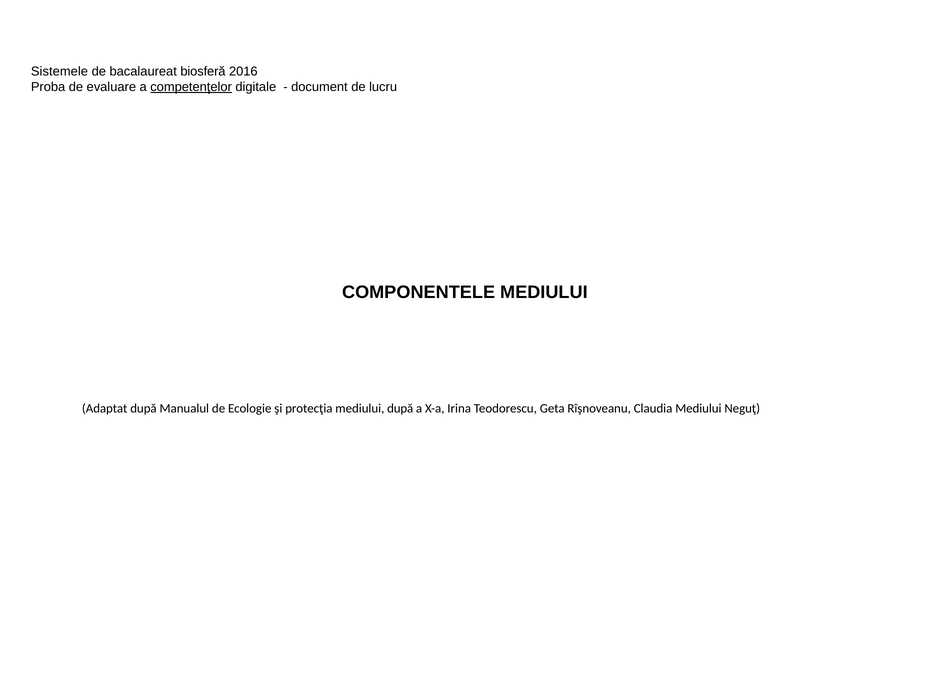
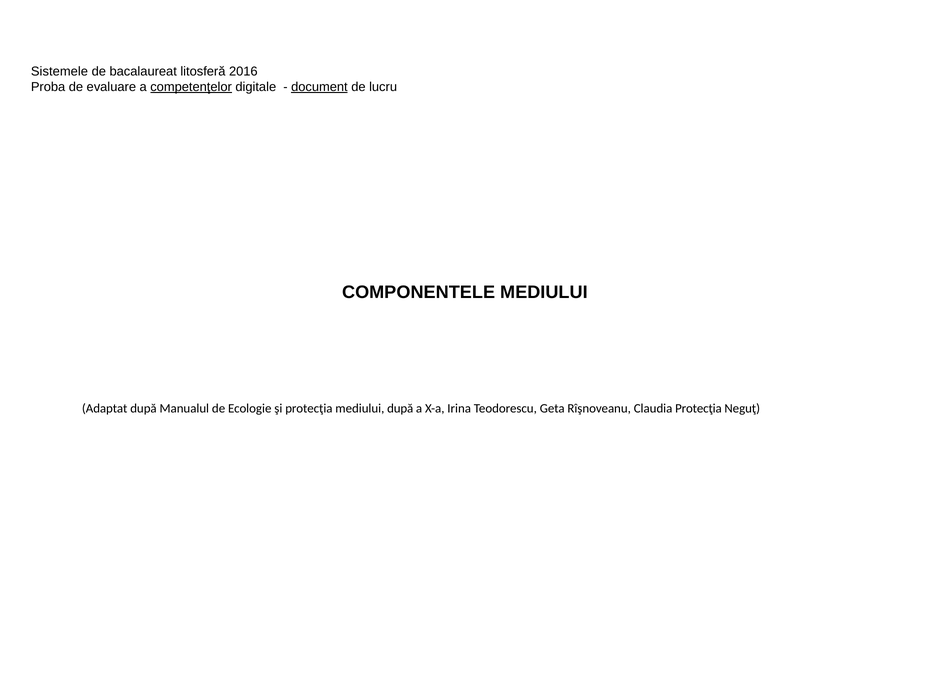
biosferă: biosferă -> litosferă
document underline: none -> present
Claudia Mediului: Mediului -> Protecţia
